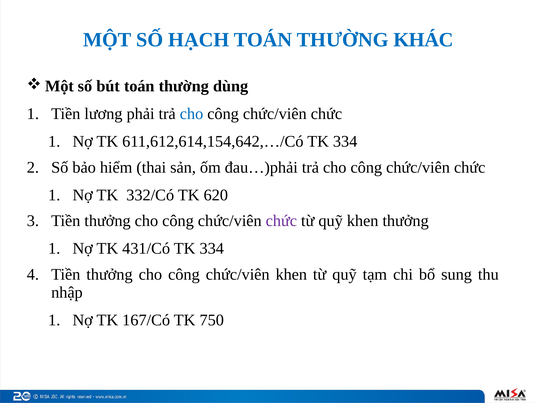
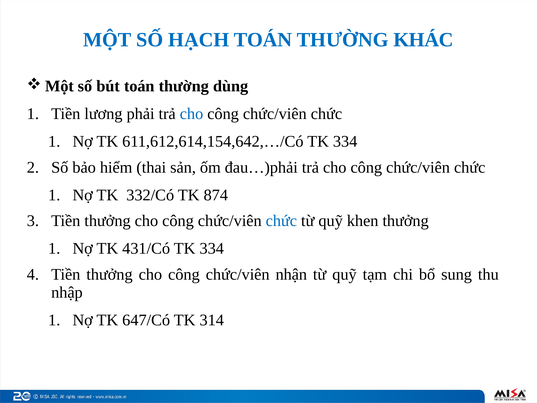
620: 620 -> 874
chức at (281, 221) colour: purple -> blue
chức/viên khen: khen -> nhận
167/Có: 167/Có -> 647/Có
750: 750 -> 314
